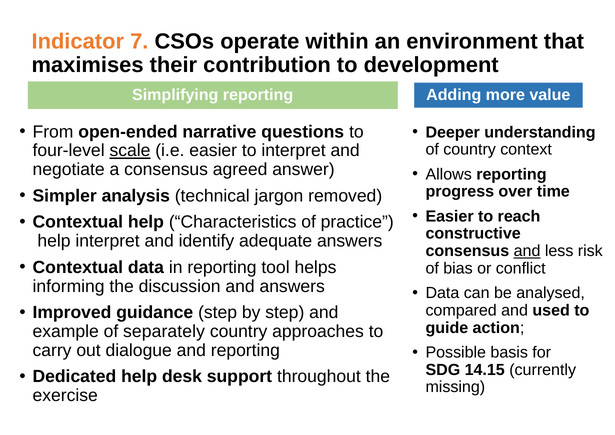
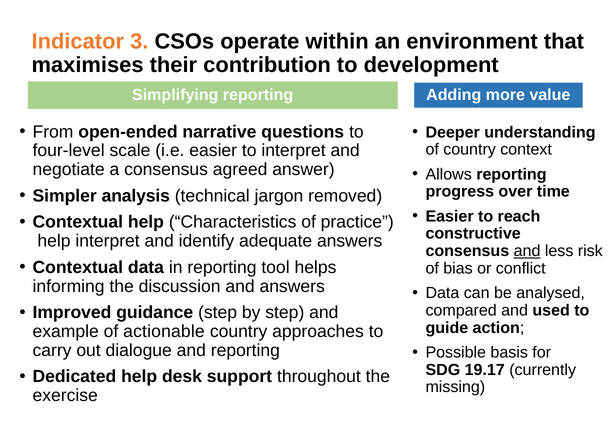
7: 7 -> 3
scale underline: present -> none
separately: separately -> actionable
14.15: 14.15 -> 19.17
